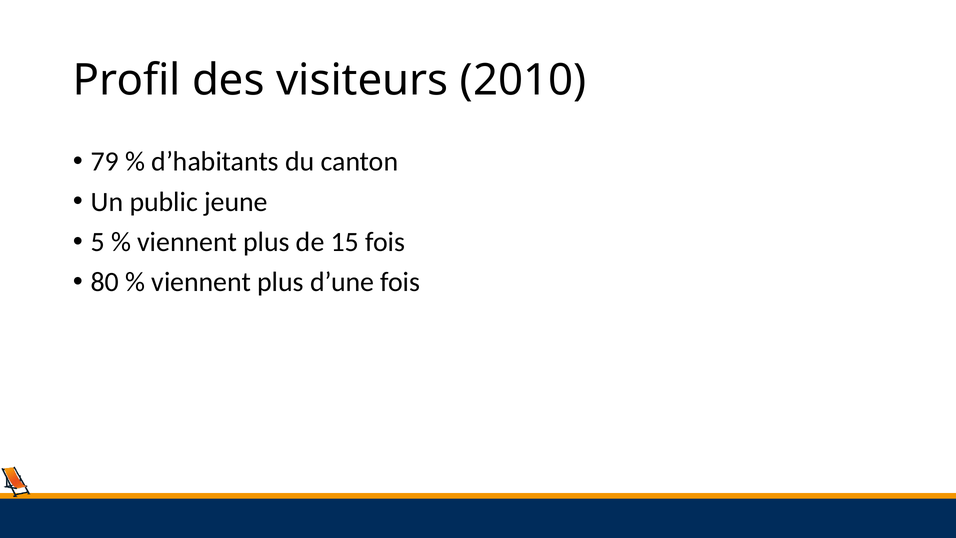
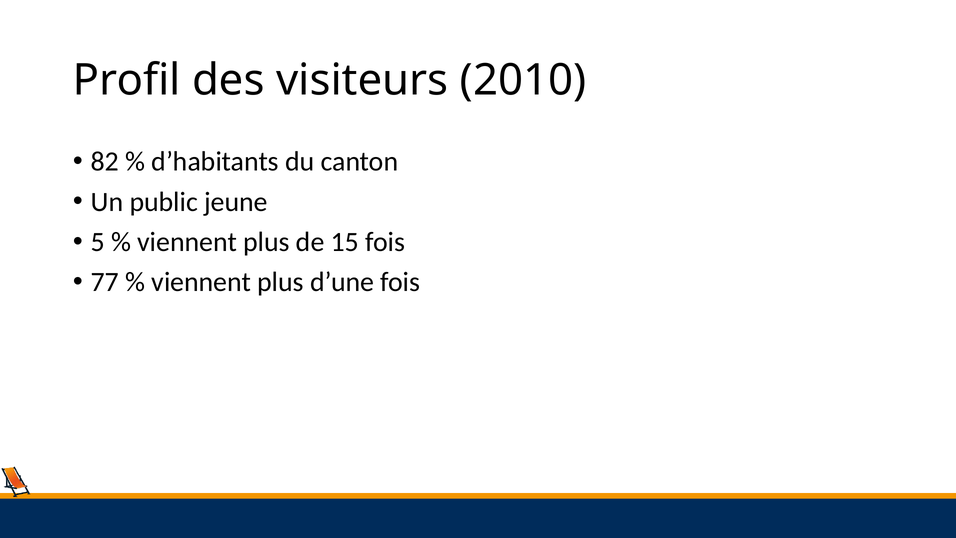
79: 79 -> 82
80: 80 -> 77
